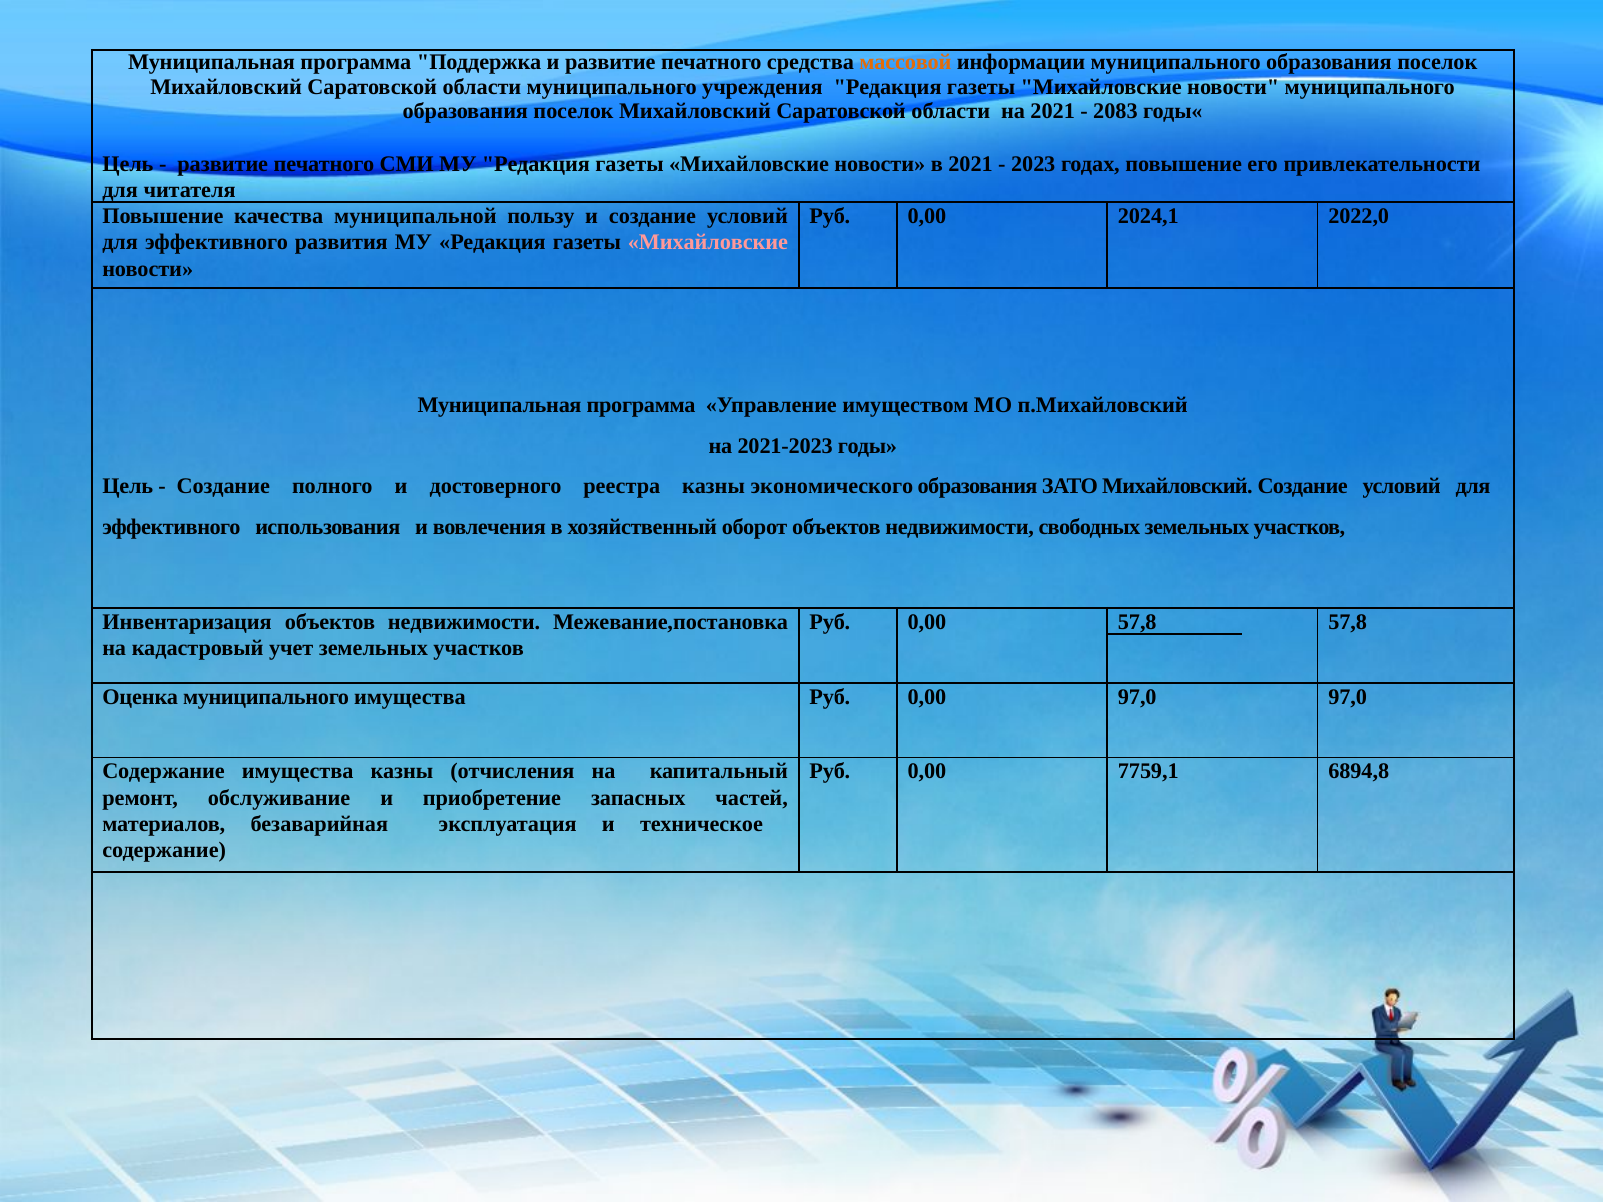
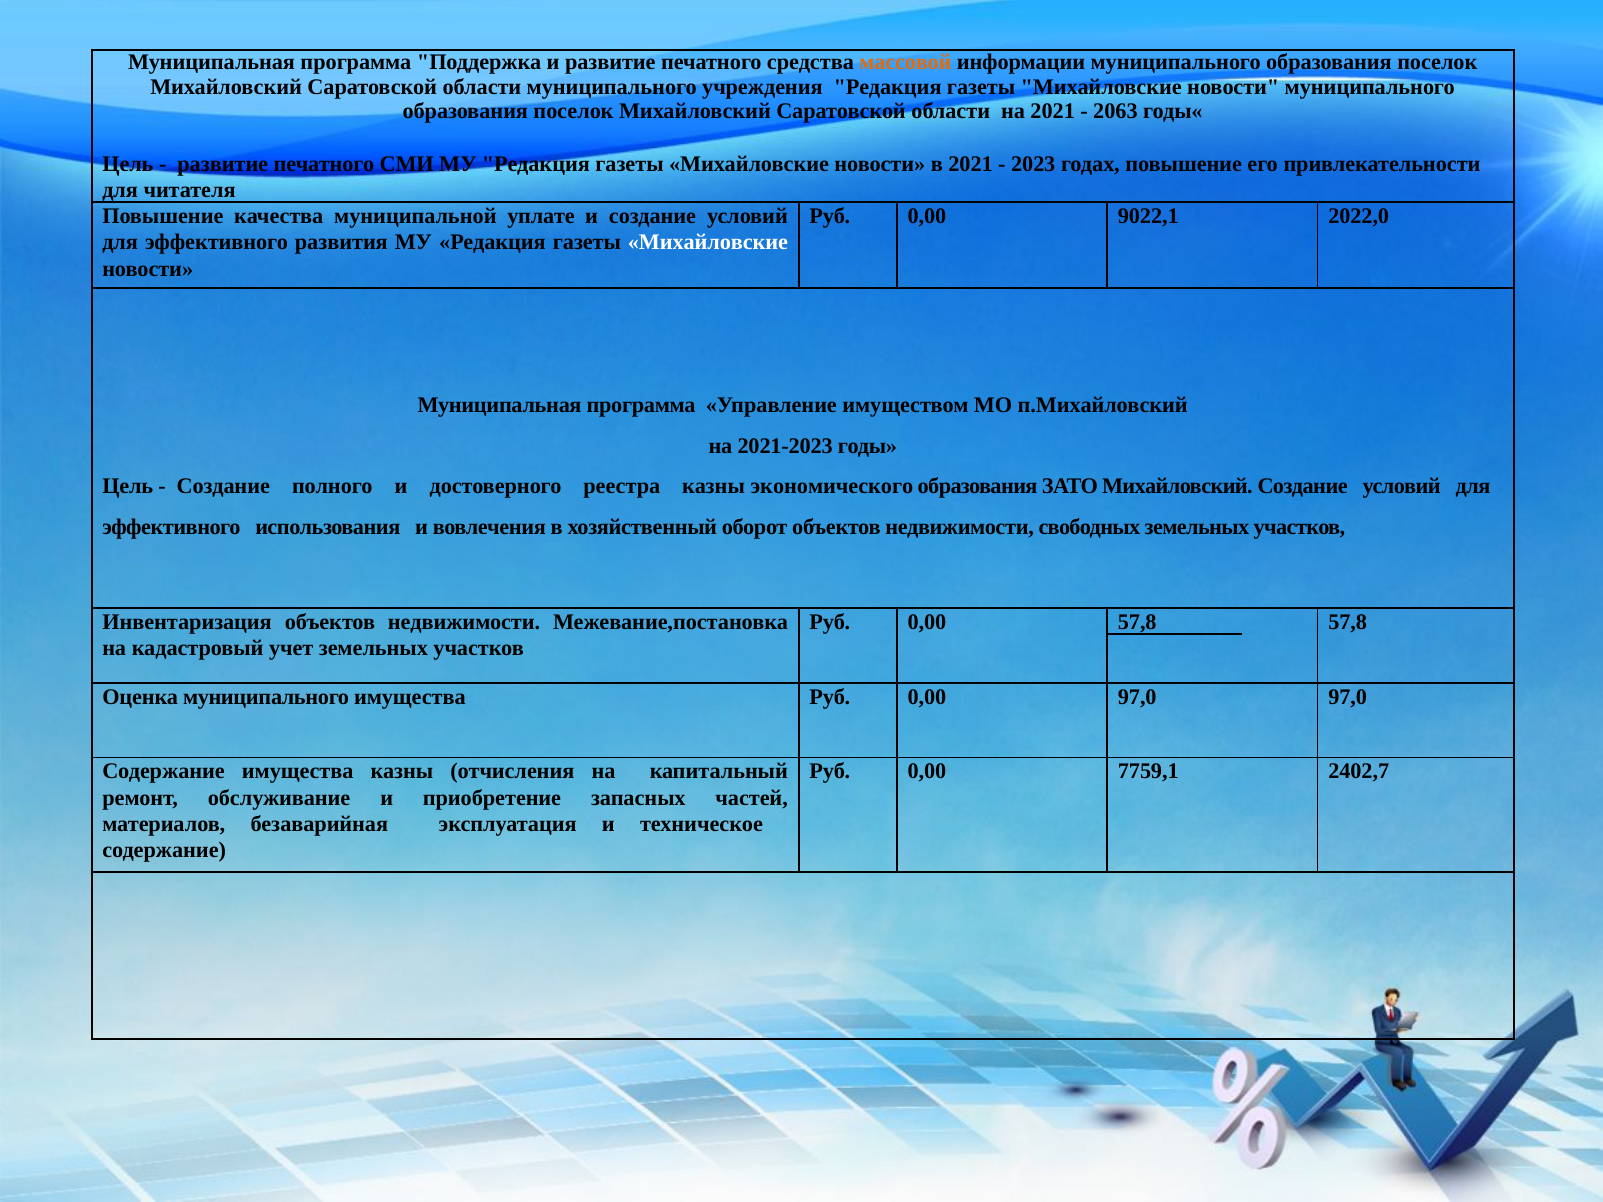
2083: 2083 -> 2063
пользу: пользу -> уплате
2024,1: 2024,1 -> 9022,1
Михайловские at (708, 243) colour: pink -> white
6894,8: 6894,8 -> 2402,7
